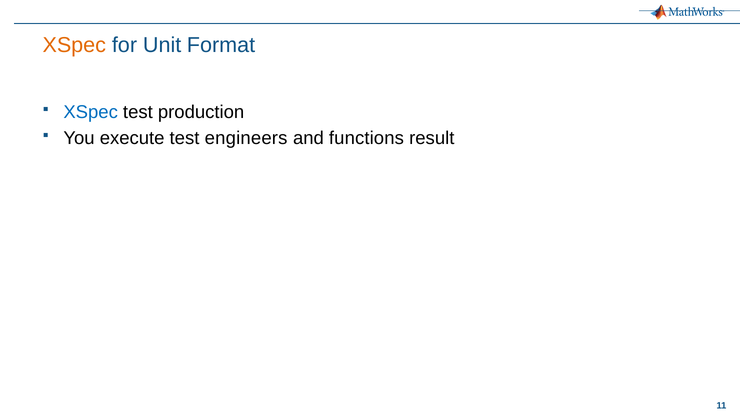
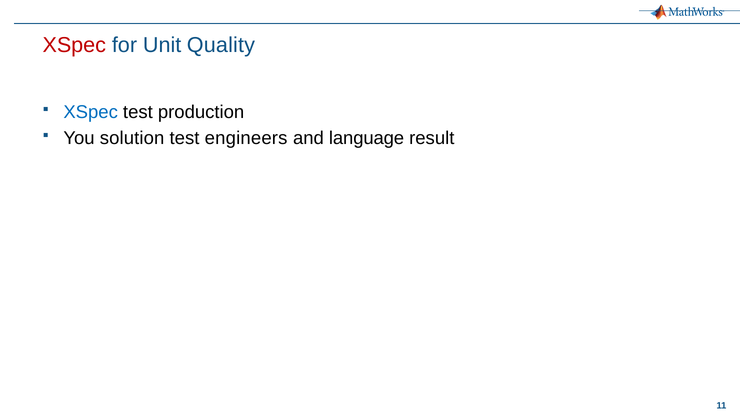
XSpec at (74, 45) colour: orange -> red
Format: Format -> Quality
execute: execute -> solution
functions: functions -> language
